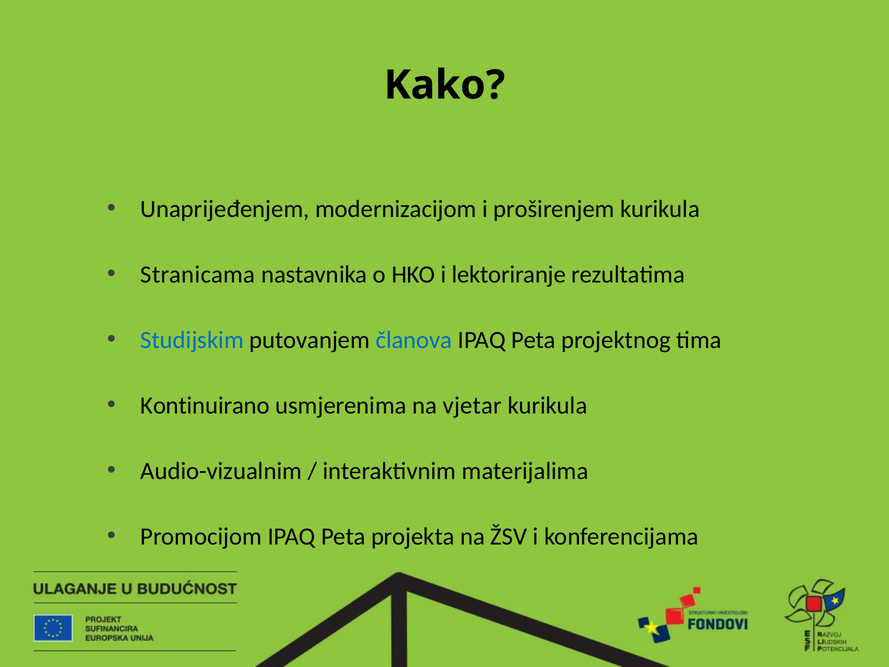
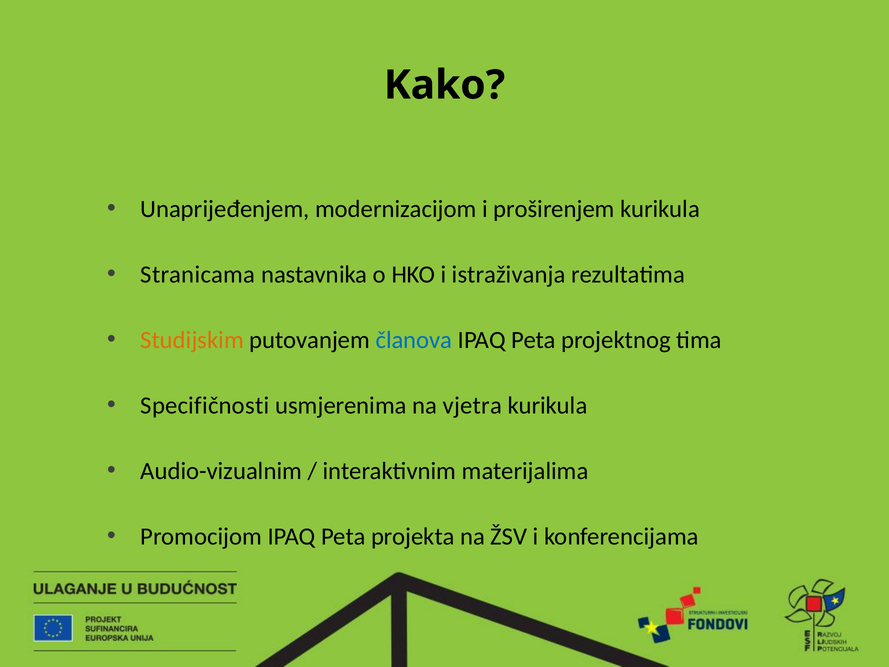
lektoriranje: lektoriranje -> istraživanja
Studijskim colour: blue -> orange
Kontinuirano: Kontinuirano -> Specifičnosti
vjetar: vjetar -> vjetra
